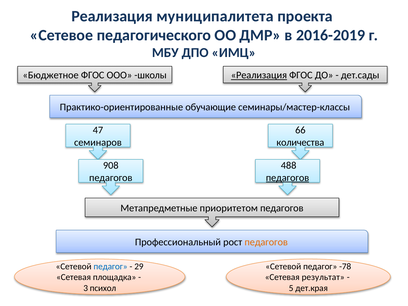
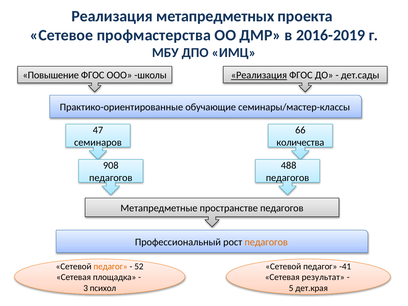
муниципалитета: муниципалитета -> метапредметных
педагогического: педагогического -> профмастерства
Бюджетное: Бюджетное -> Повышение
педагогов at (288, 178) underline: present -> none
приоритетом: приоритетом -> пространстве
педагог at (111, 266) colour: blue -> orange
29: 29 -> 52
-78: -78 -> -41
